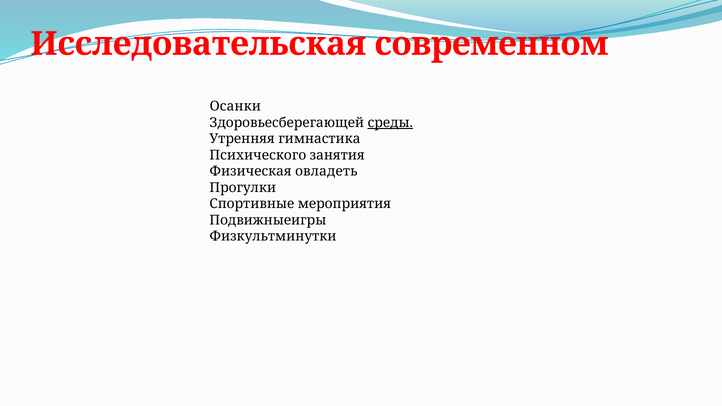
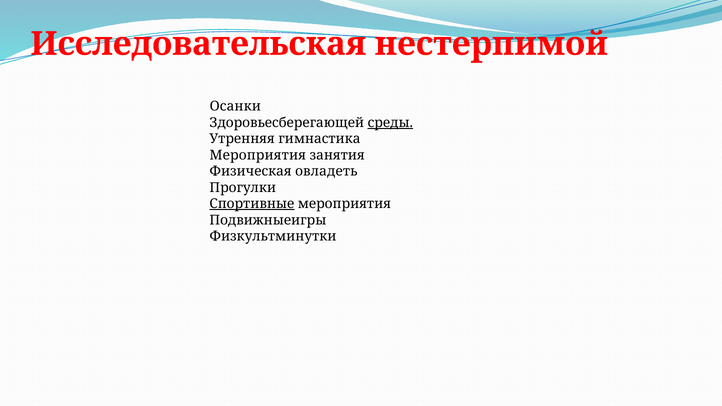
современном: современном -> нестерпимой
Психического at (258, 155): Психического -> Мероприятия
Спортивные underline: none -> present
